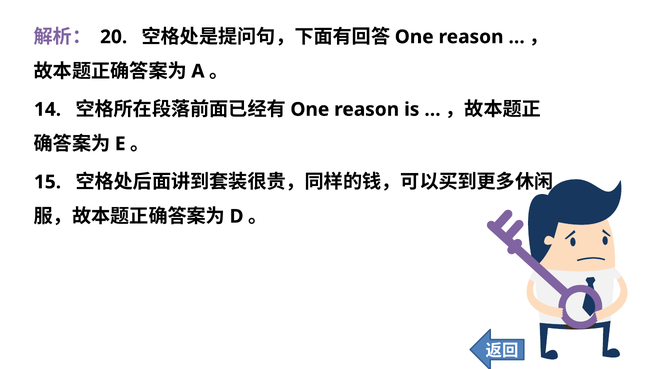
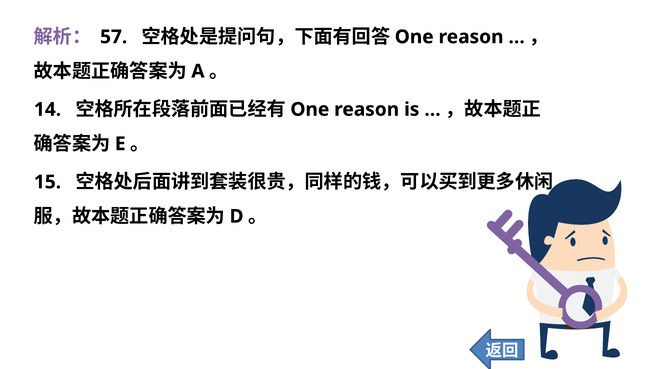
20: 20 -> 57
